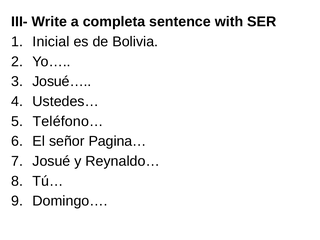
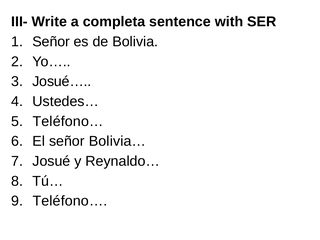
Inicial at (51, 42): Inicial -> Señor
Pagina…: Pagina… -> Bolivia…
Domingo… at (70, 201): Domingo… -> Teléfono…
